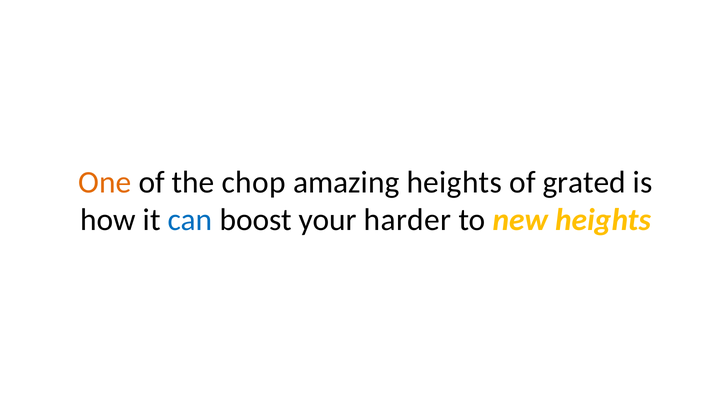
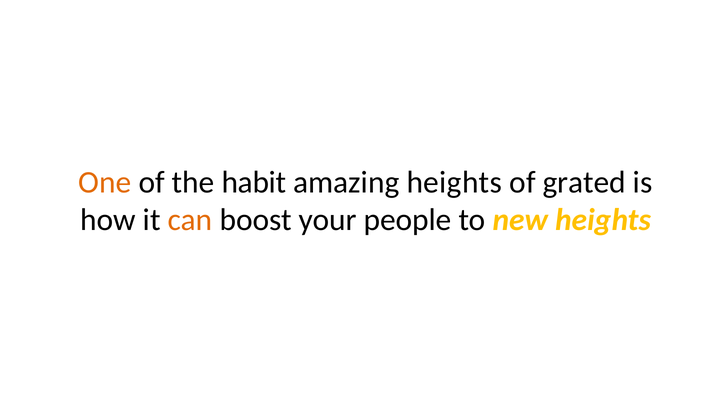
chop: chop -> habit
can colour: blue -> orange
harder: harder -> people
